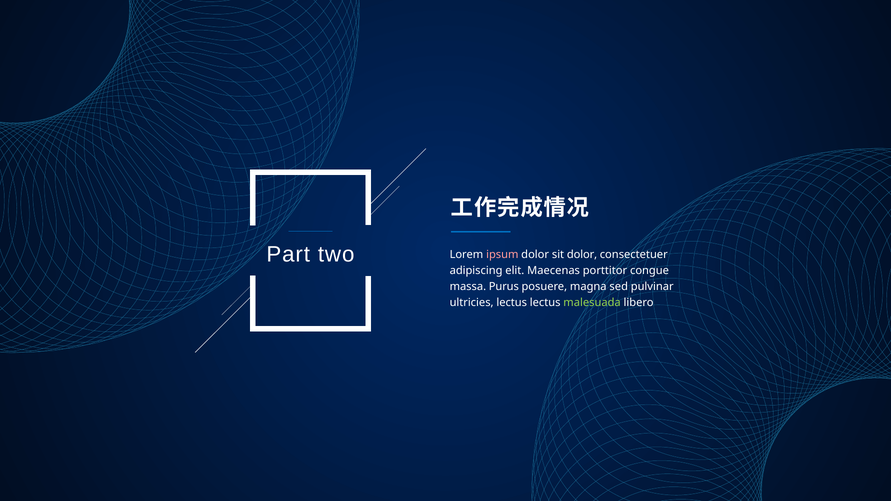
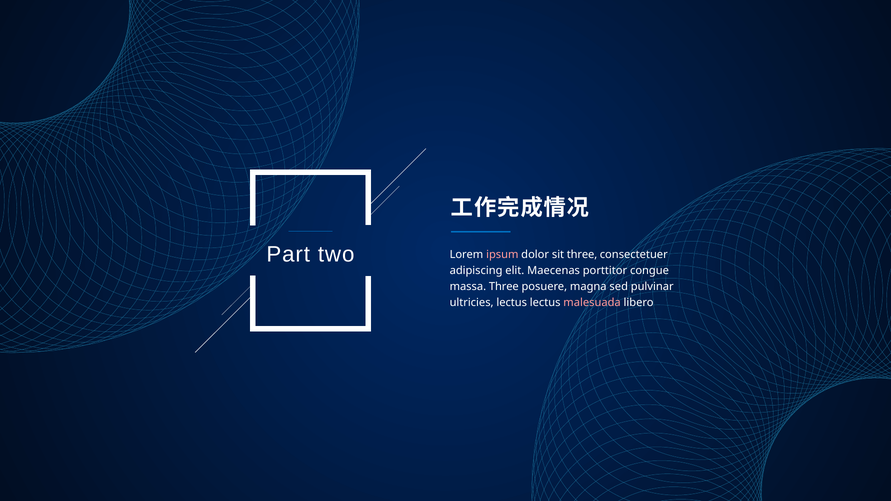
sit dolor: dolor -> three
massa Purus: Purus -> Three
malesuada colour: light green -> pink
